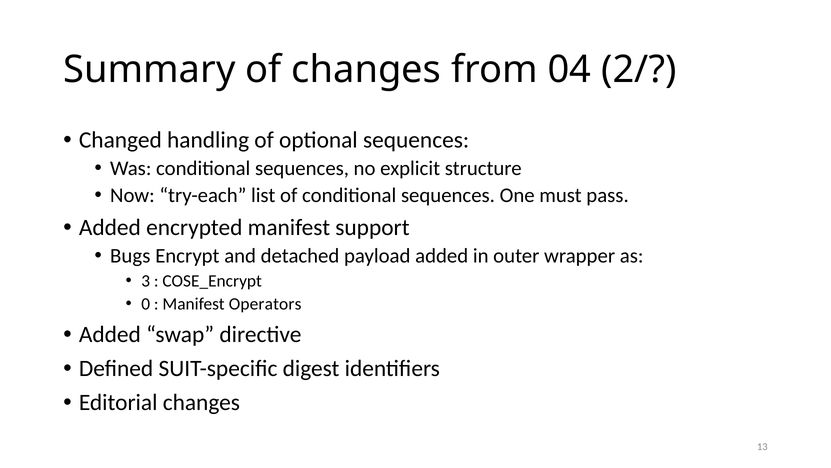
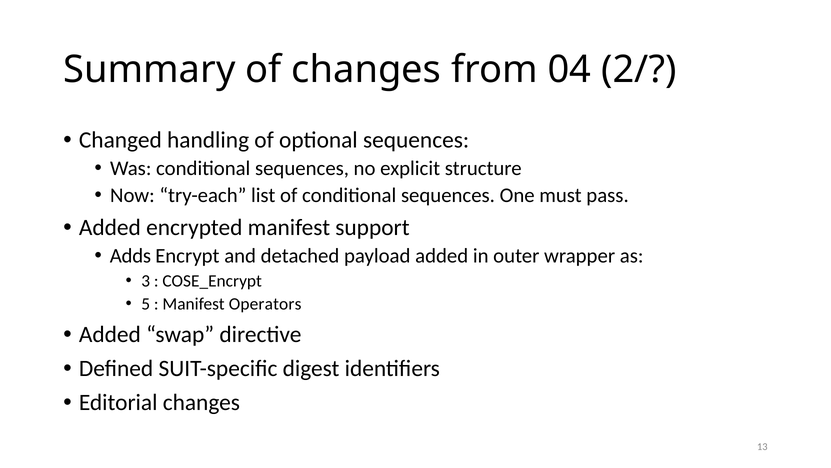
Bugs: Bugs -> Adds
0: 0 -> 5
